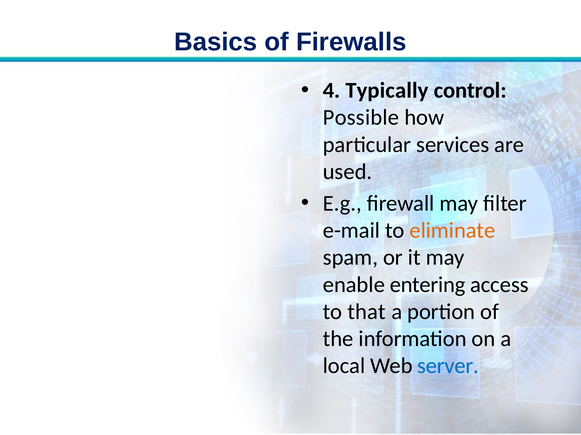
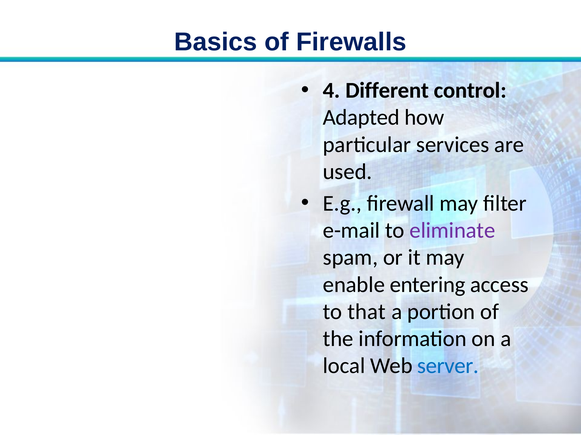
Typically: Typically -> Different
Possible: Possible -> Adapted
eliminate colour: orange -> purple
